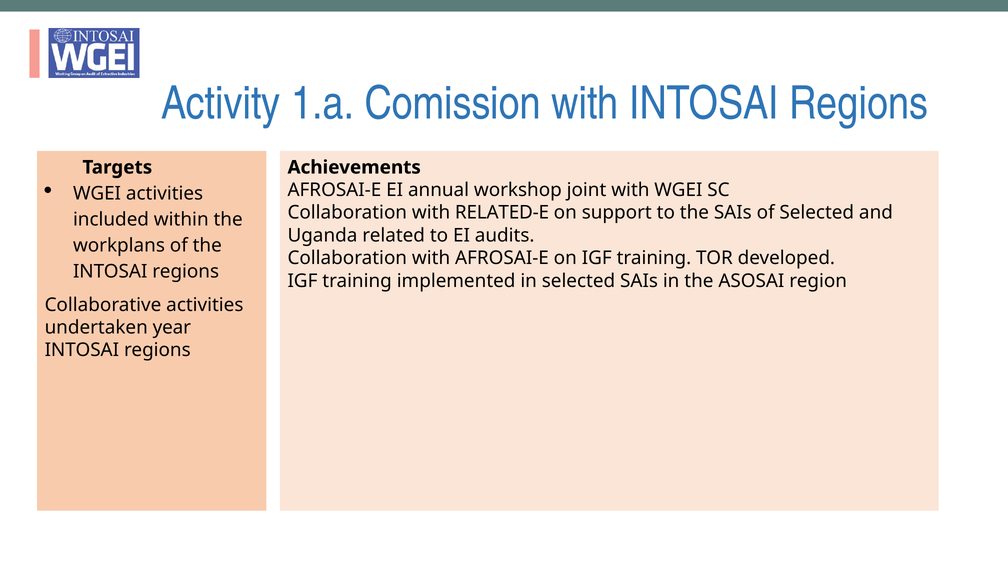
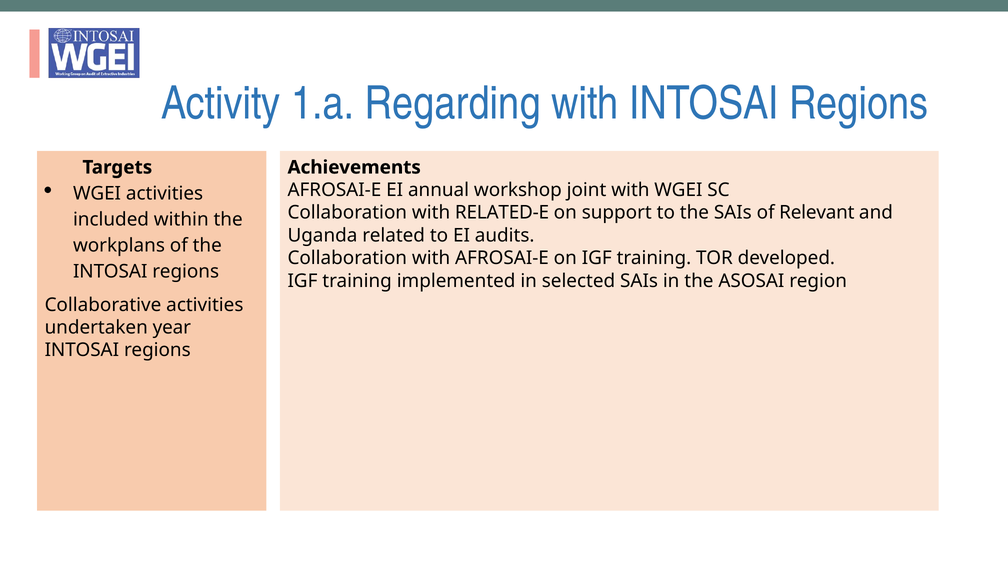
Comission: Comission -> Regarding
of Selected: Selected -> Relevant
